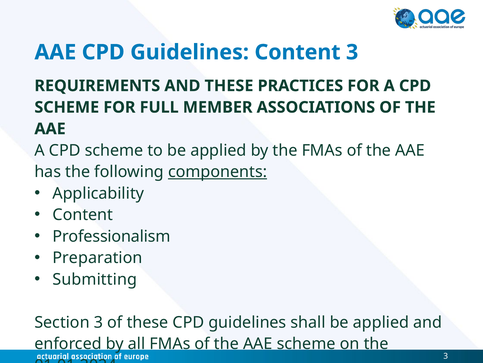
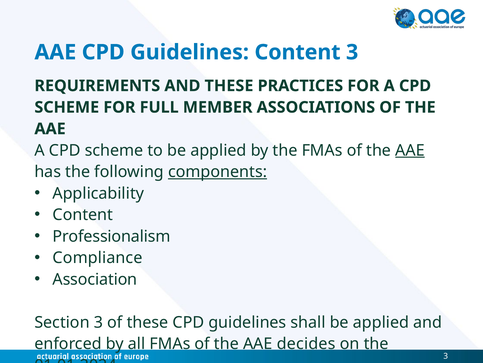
AAE at (410, 150) underline: none -> present
Preparation: Preparation -> Compliance
Submitting: Submitting -> Association
AAE scheme: scheme -> decides
